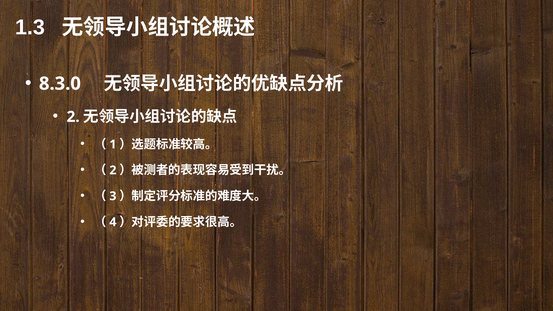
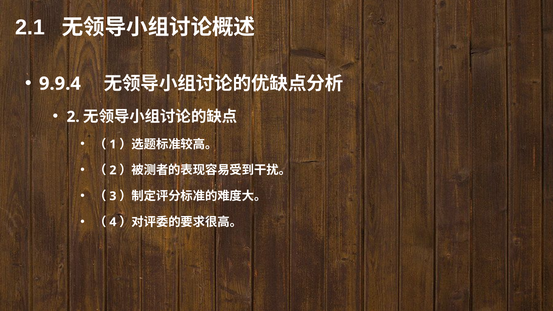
1.3: 1.3 -> 2.1
8.3.0: 8.3.0 -> 9.9.4
